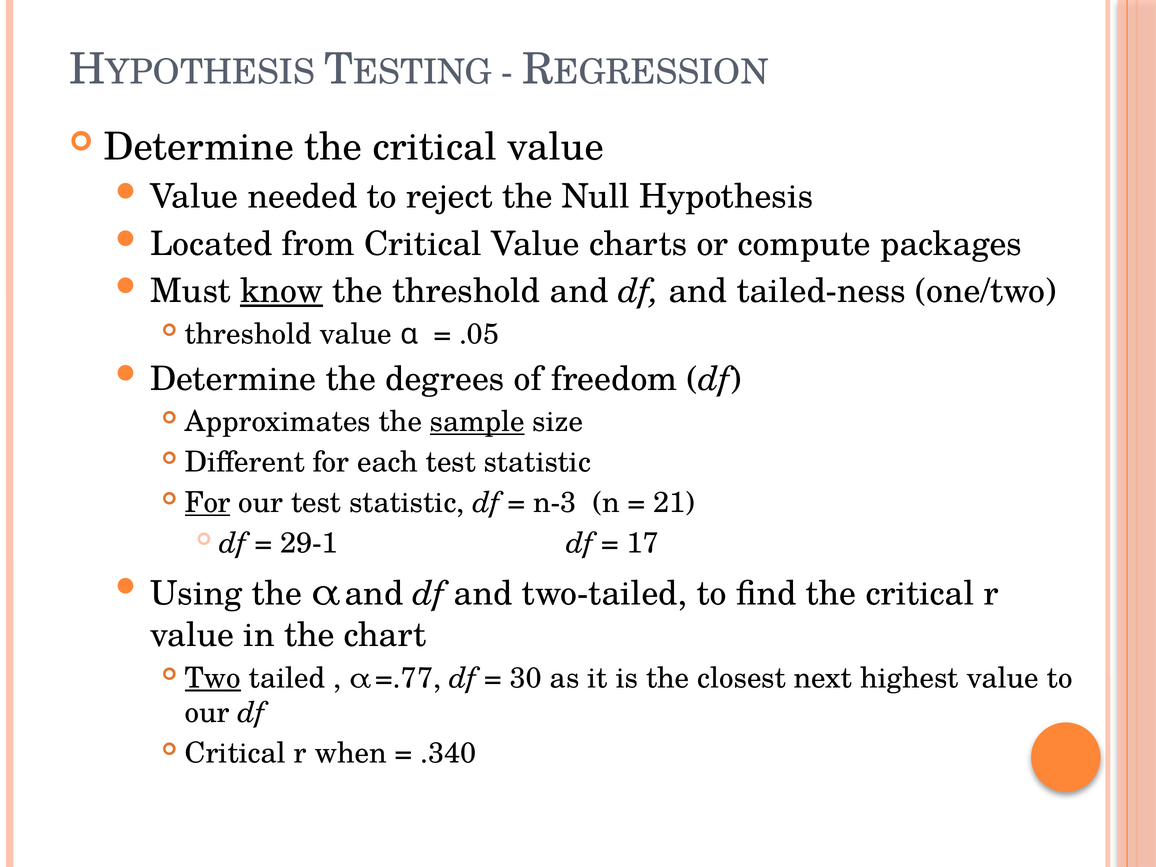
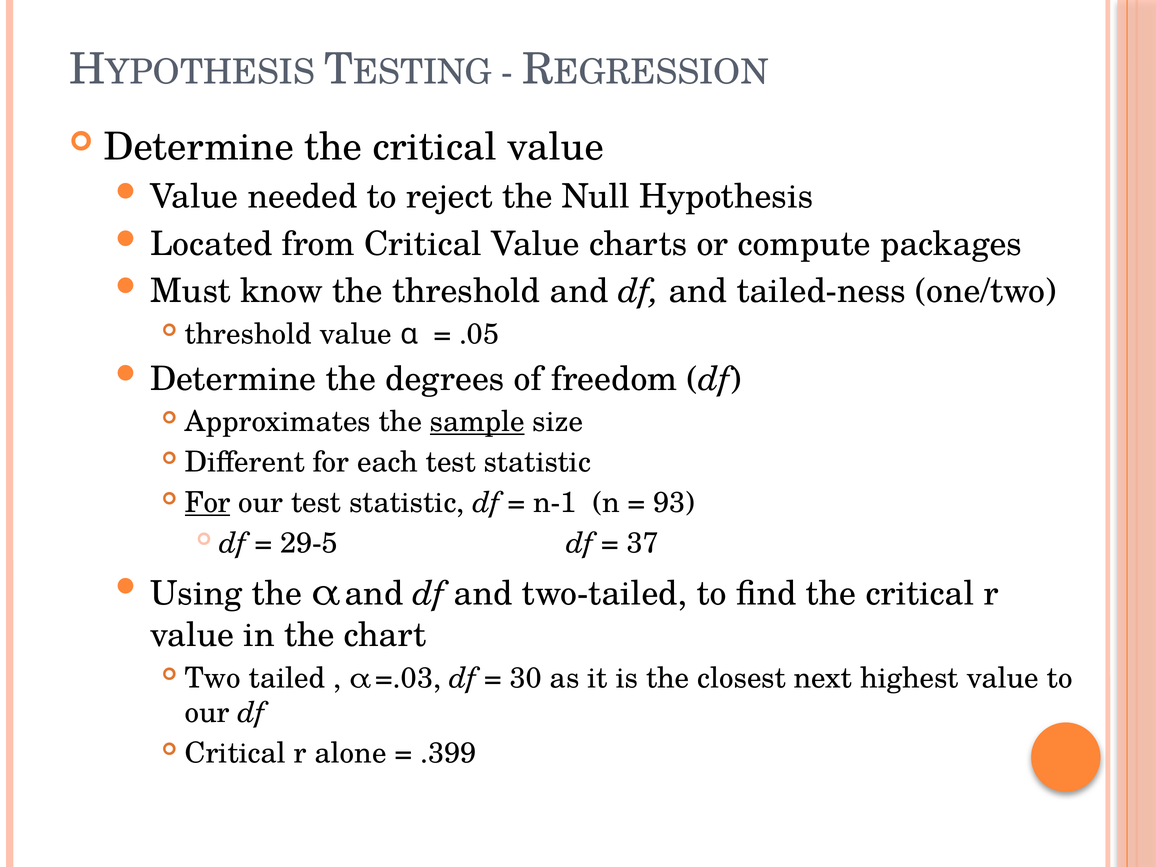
know underline: present -> none
n-3: n-3 -> n-1
21: 21 -> 93
29-1: 29-1 -> 29-5
17: 17 -> 37
Two underline: present -> none
=.77: =.77 -> =.03
when: when -> alone
.340: .340 -> .399
